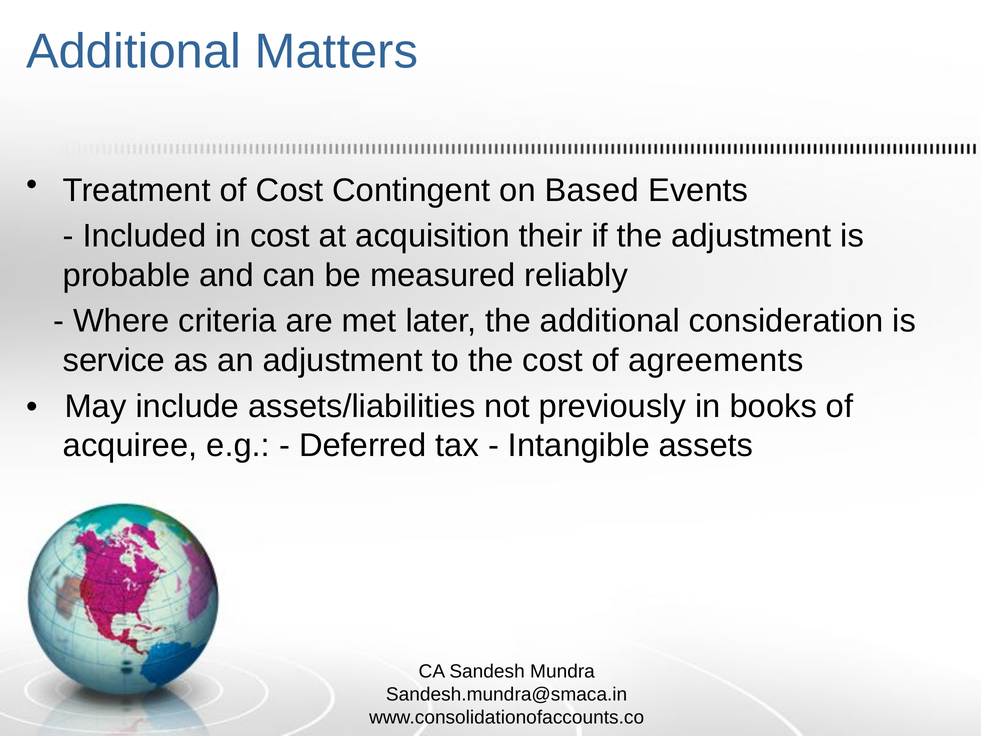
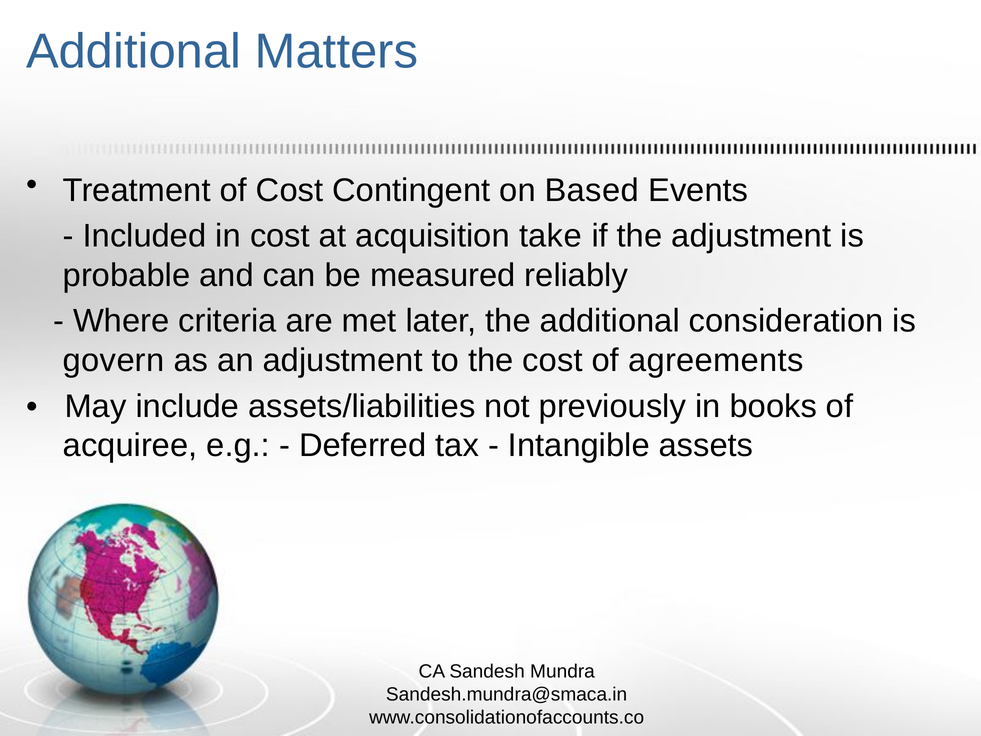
their: their -> take
service: service -> govern
